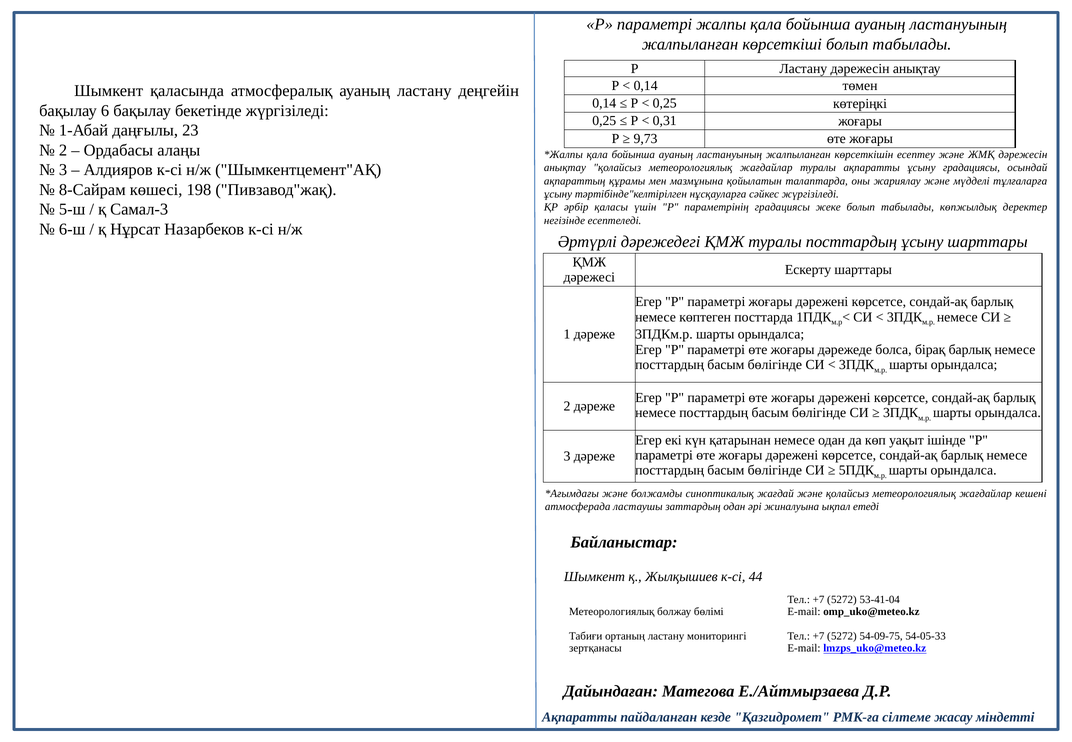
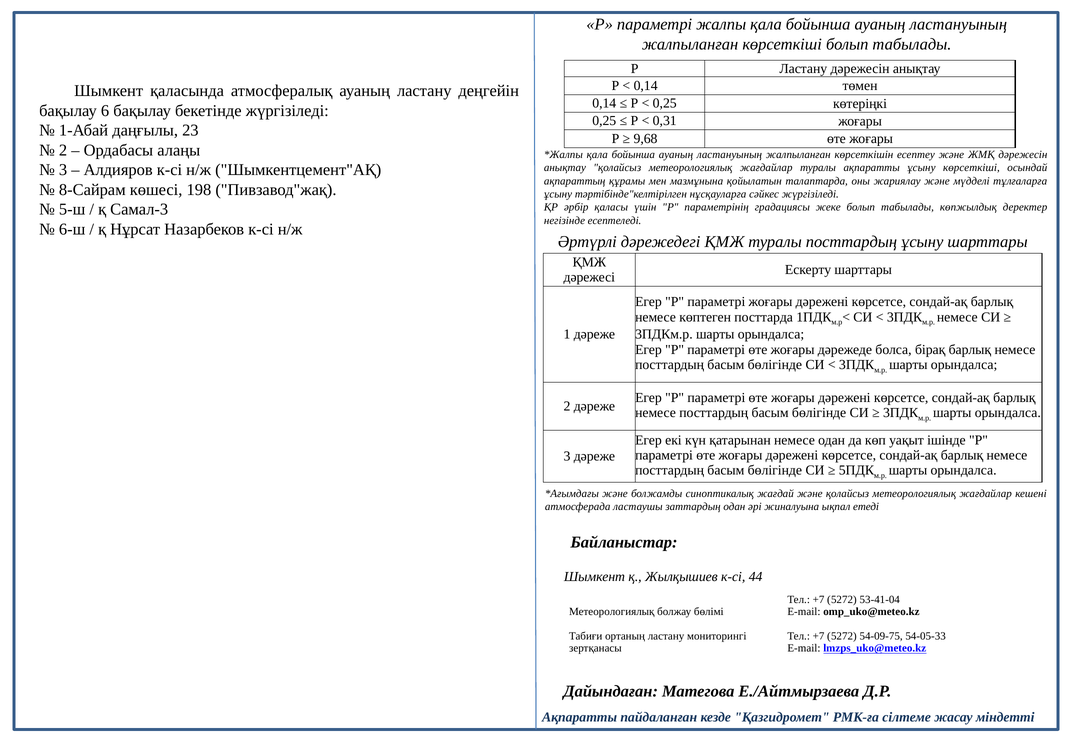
9,73: 9,73 -> 9,68
ұсыну градациясы: градациясы -> көрсеткіші
